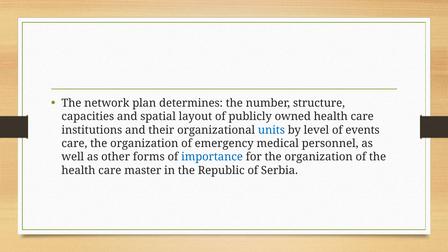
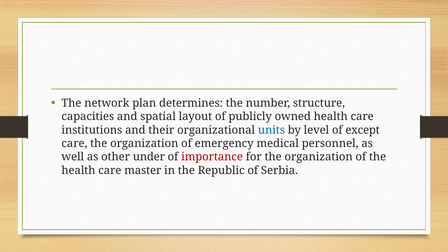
events: events -> except
forms: forms -> under
importance colour: blue -> red
